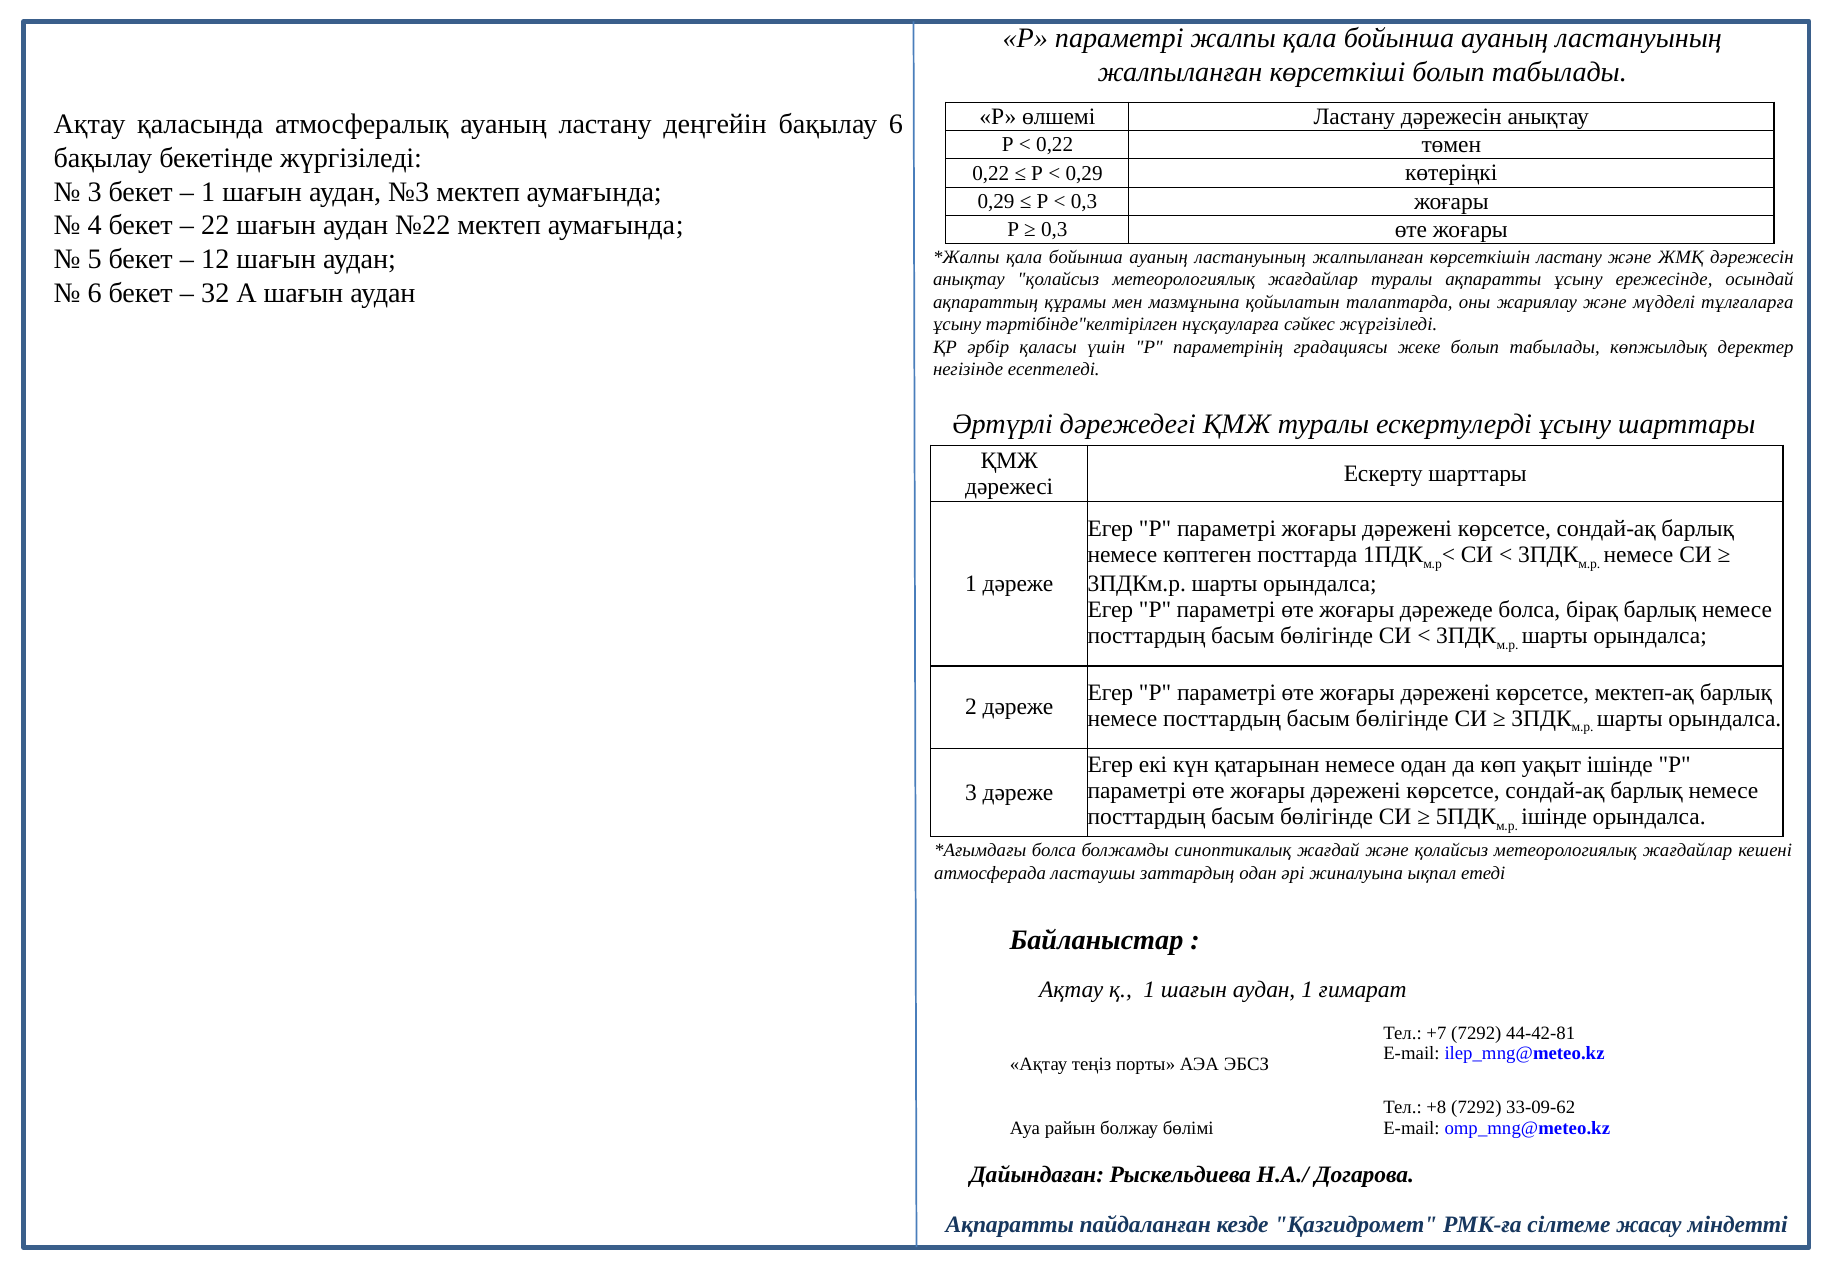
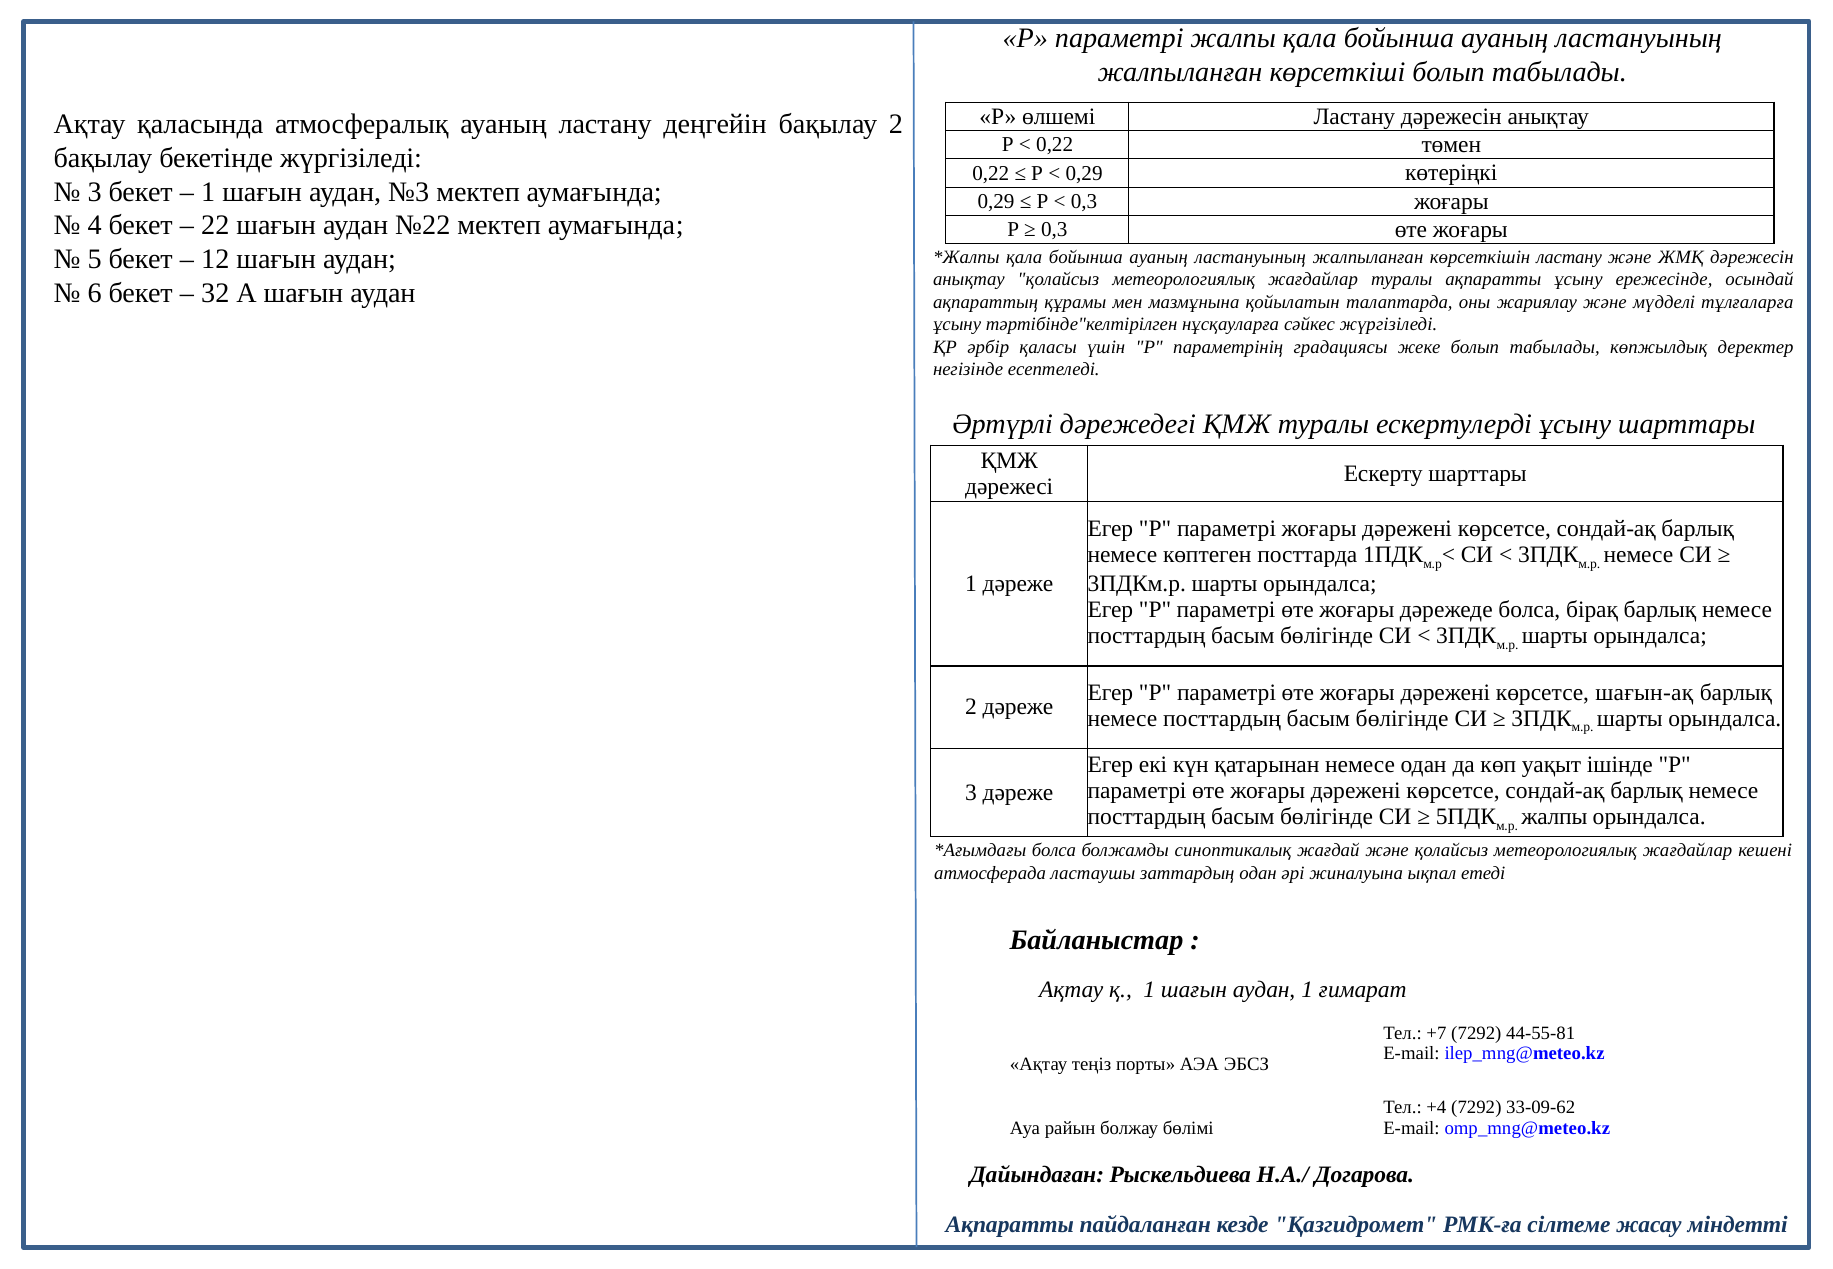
бақылау 6: 6 -> 2
мектеп-ақ: мектеп-ақ -> шағын-ақ
ішінде at (1554, 817): ішінде -> жалпы
44-42-81: 44-42-81 -> 44-55-81
+8: +8 -> +4
